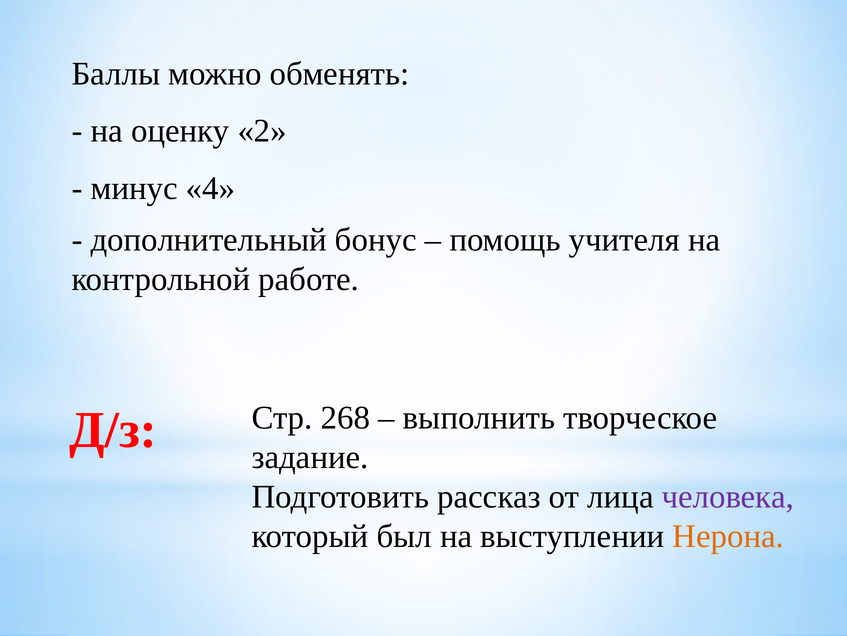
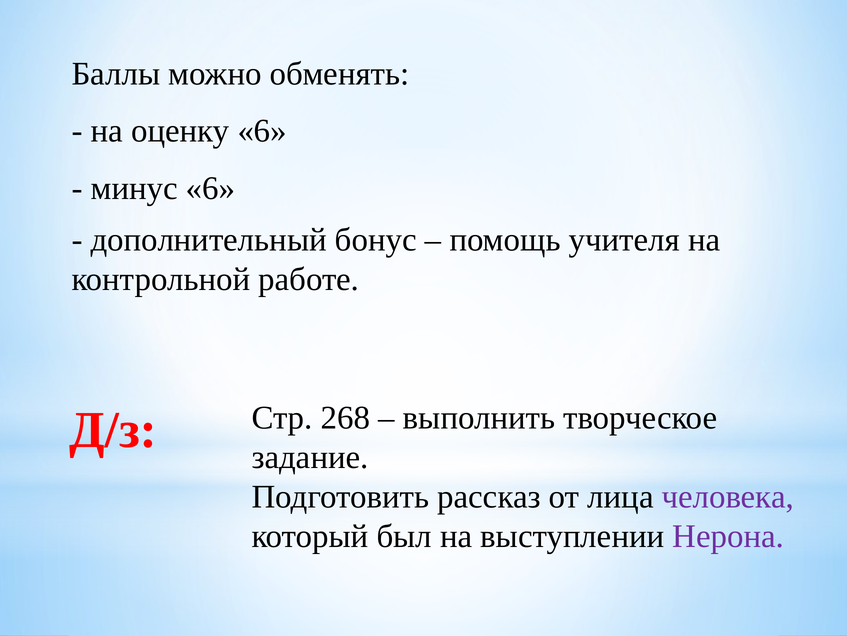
оценку 2: 2 -> 6
минус 4: 4 -> 6
Нерона colour: orange -> purple
